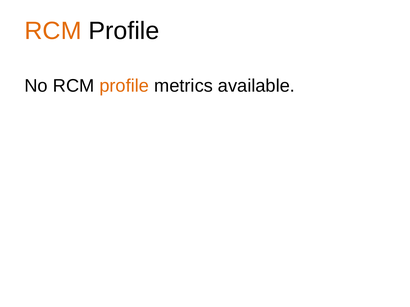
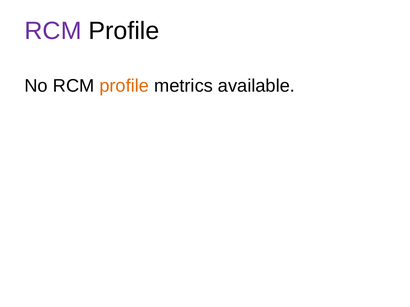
RCM at (53, 31) colour: orange -> purple
